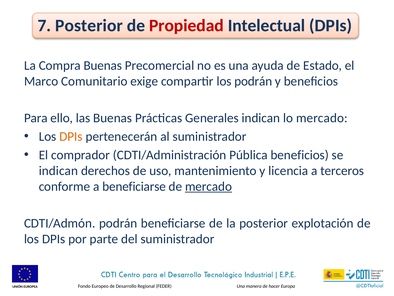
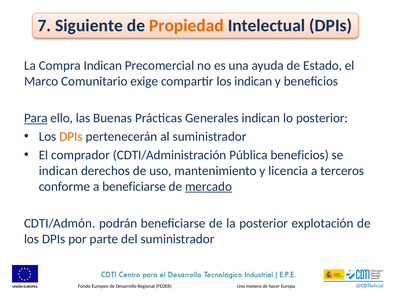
7 Posterior: Posterior -> Siguiente
Propiedad colour: red -> orange
Compra Buenas: Buenas -> Indican
los podrán: podrán -> indican
Para underline: none -> present
lo mercado: mercado -> posterior
